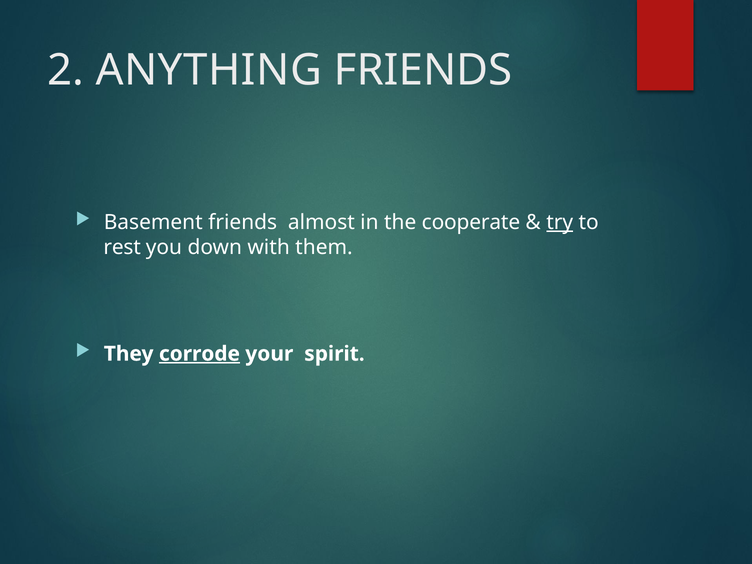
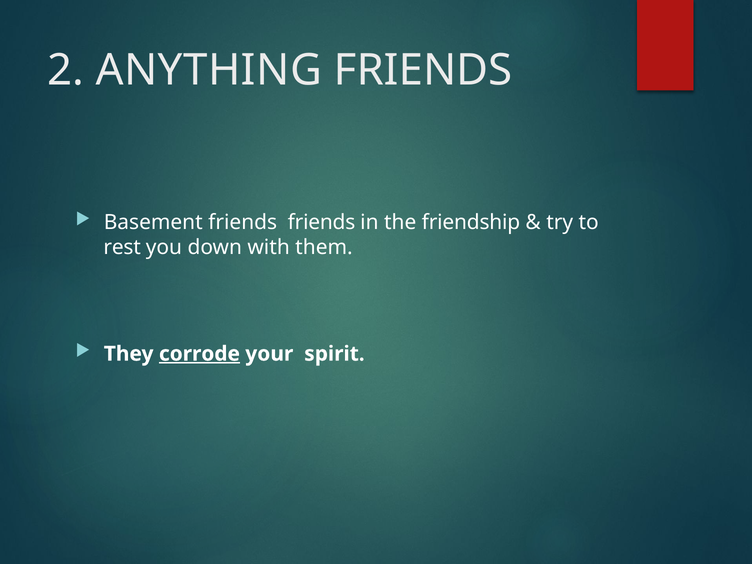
friends almost: almost -> friends
cooperate: cooperate -> friendship
try underline: present -> none
